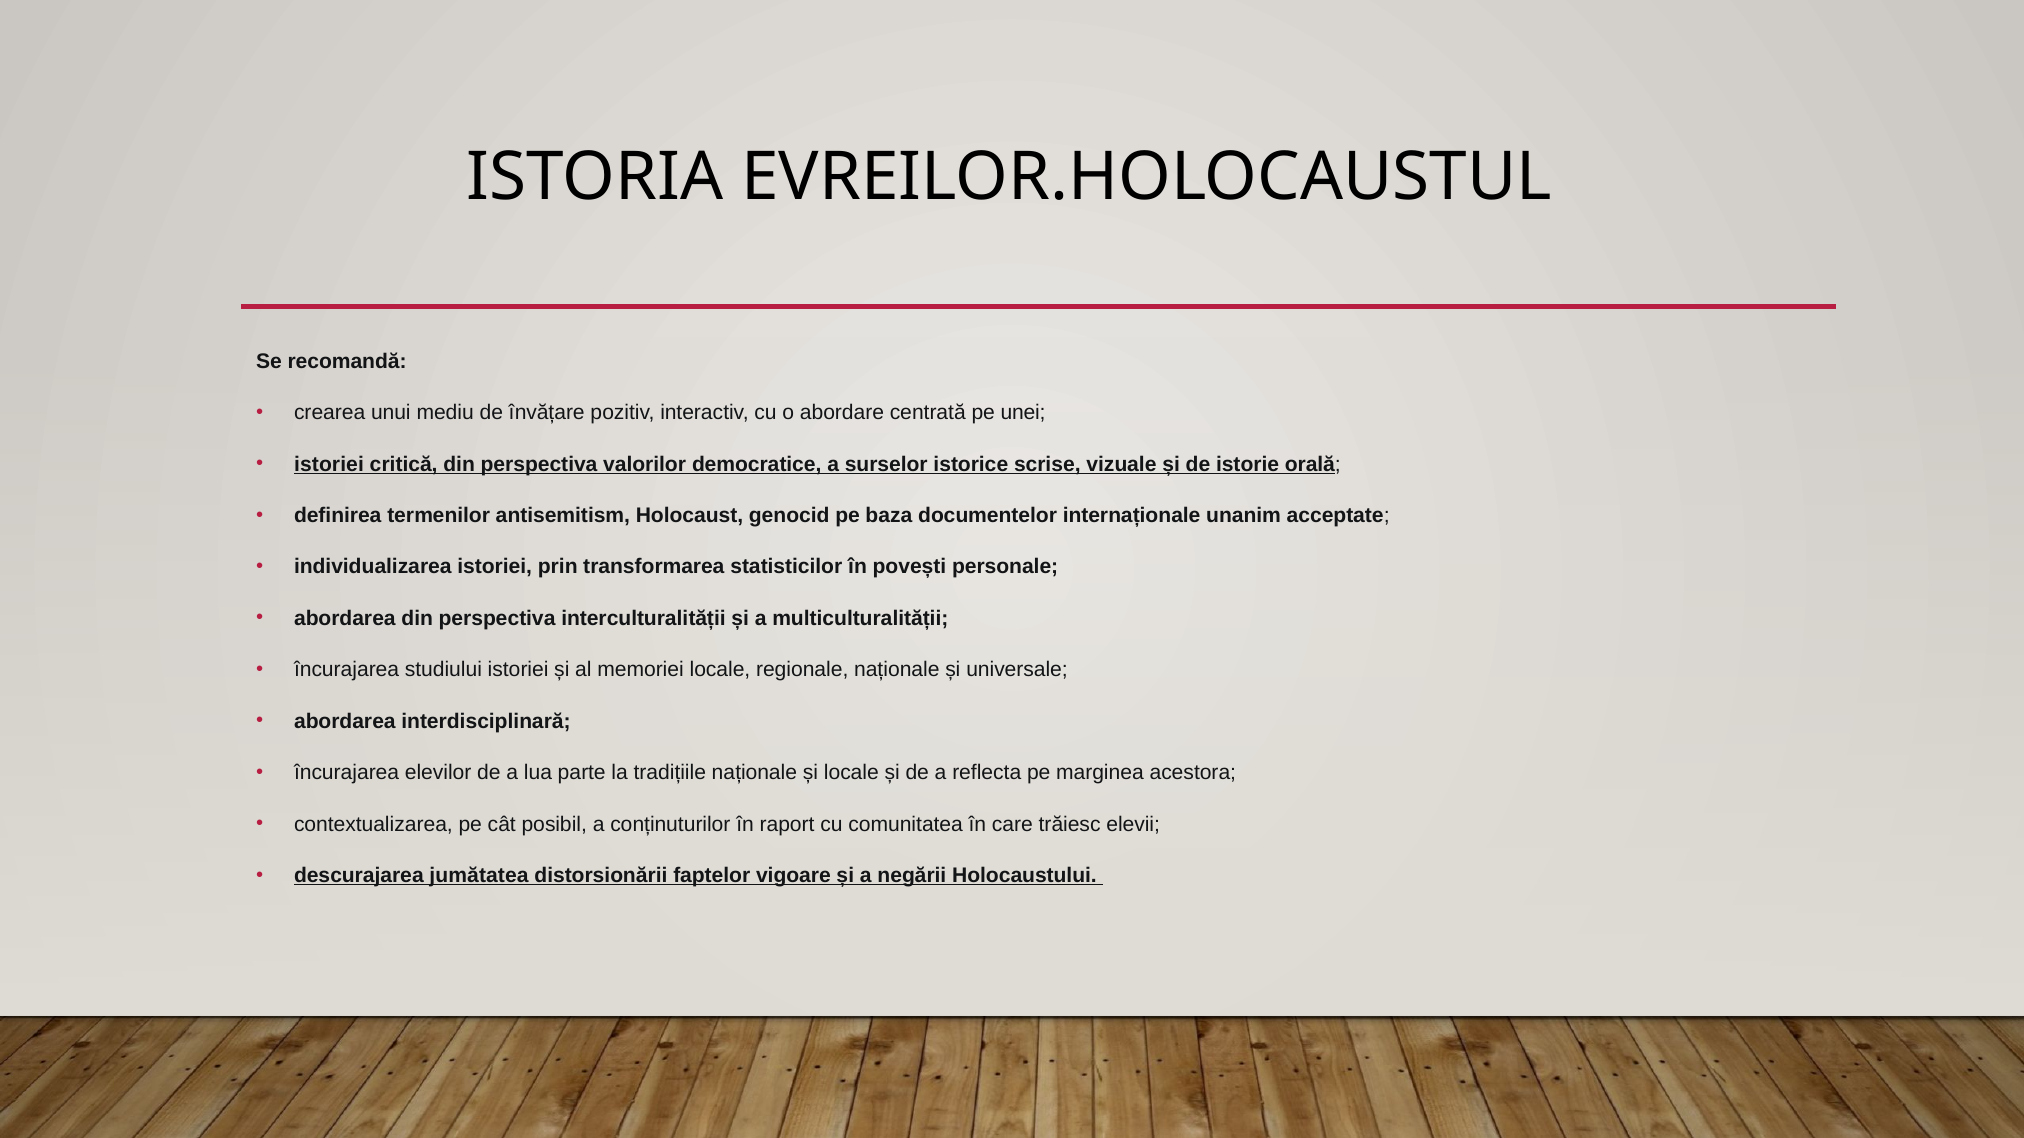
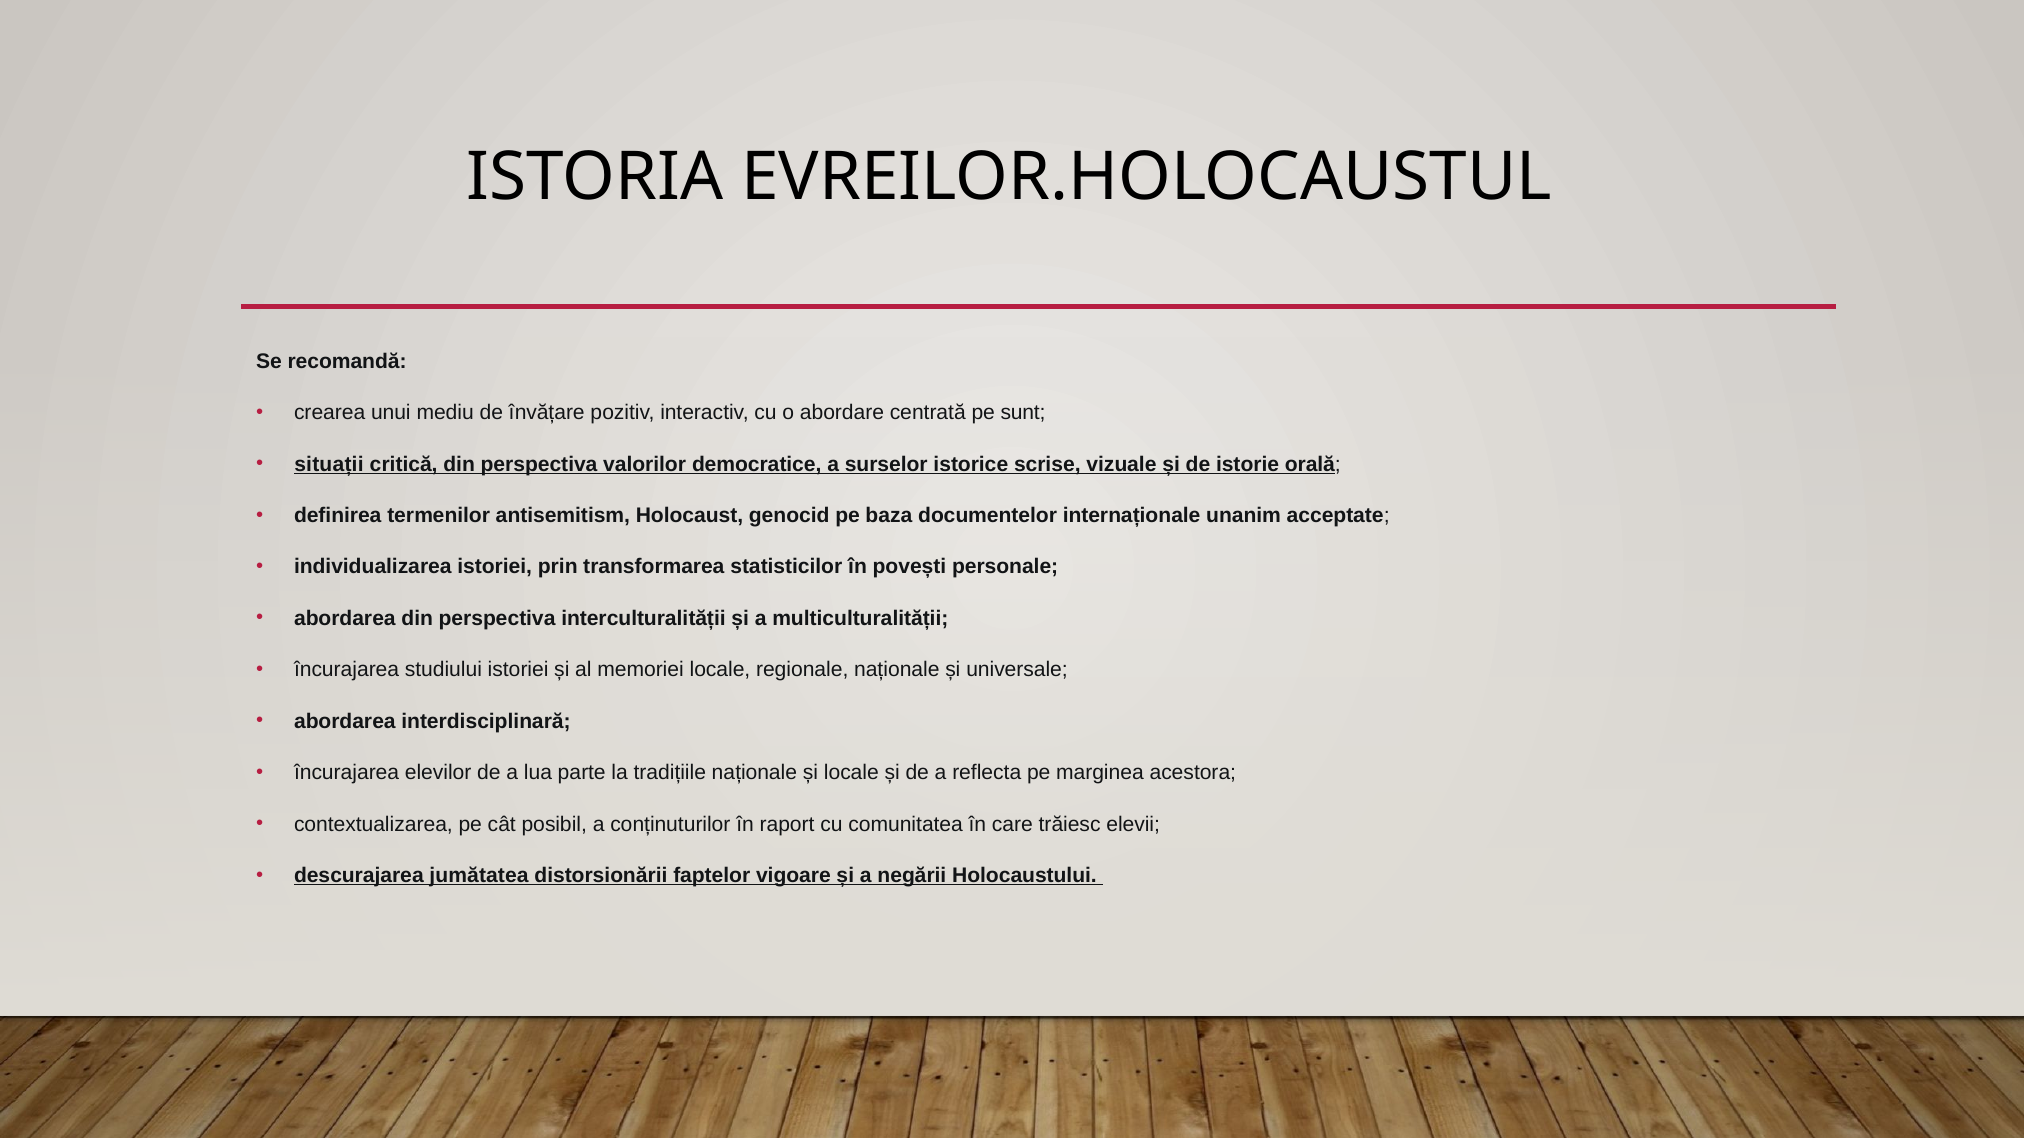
unei: unei -> sunt
istoriei at (329, 464): istoriei -> situații
